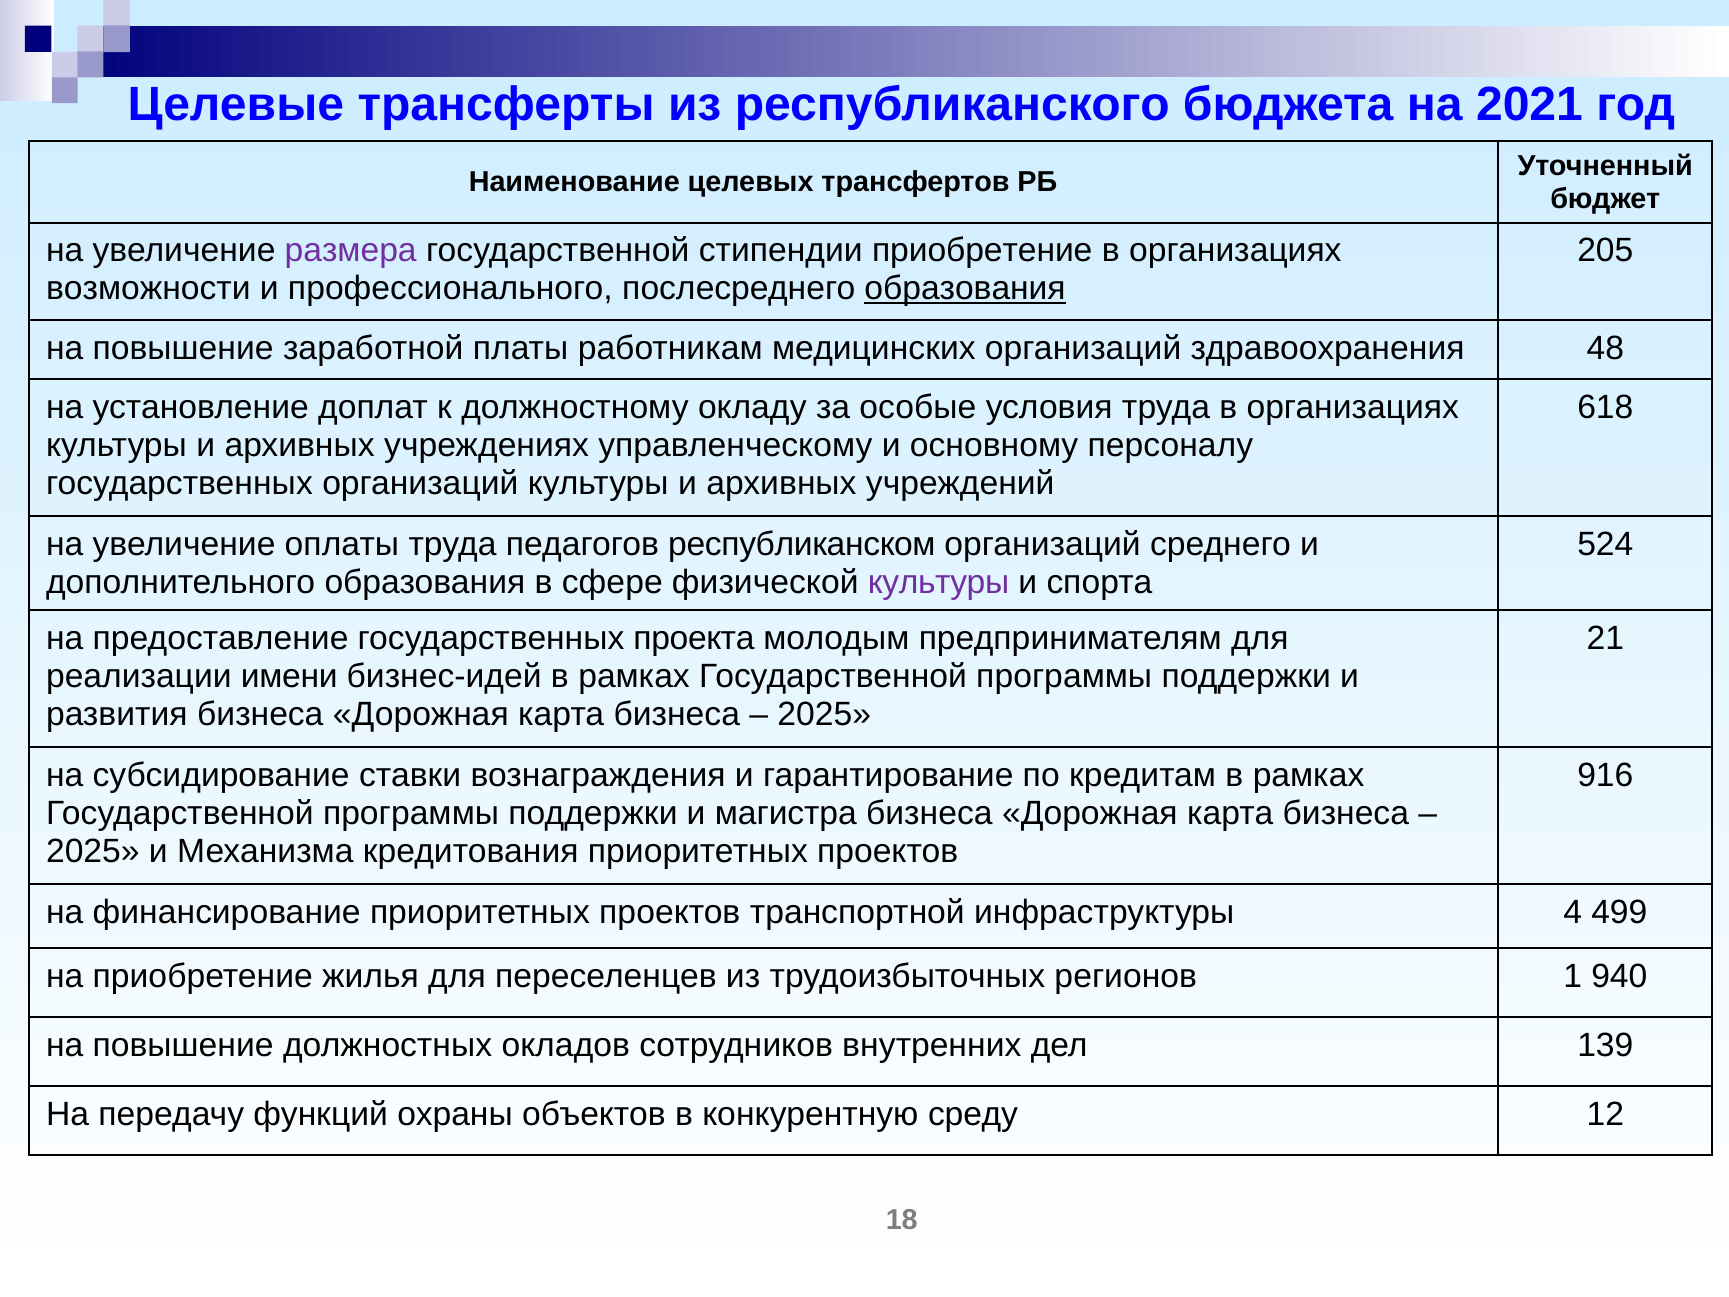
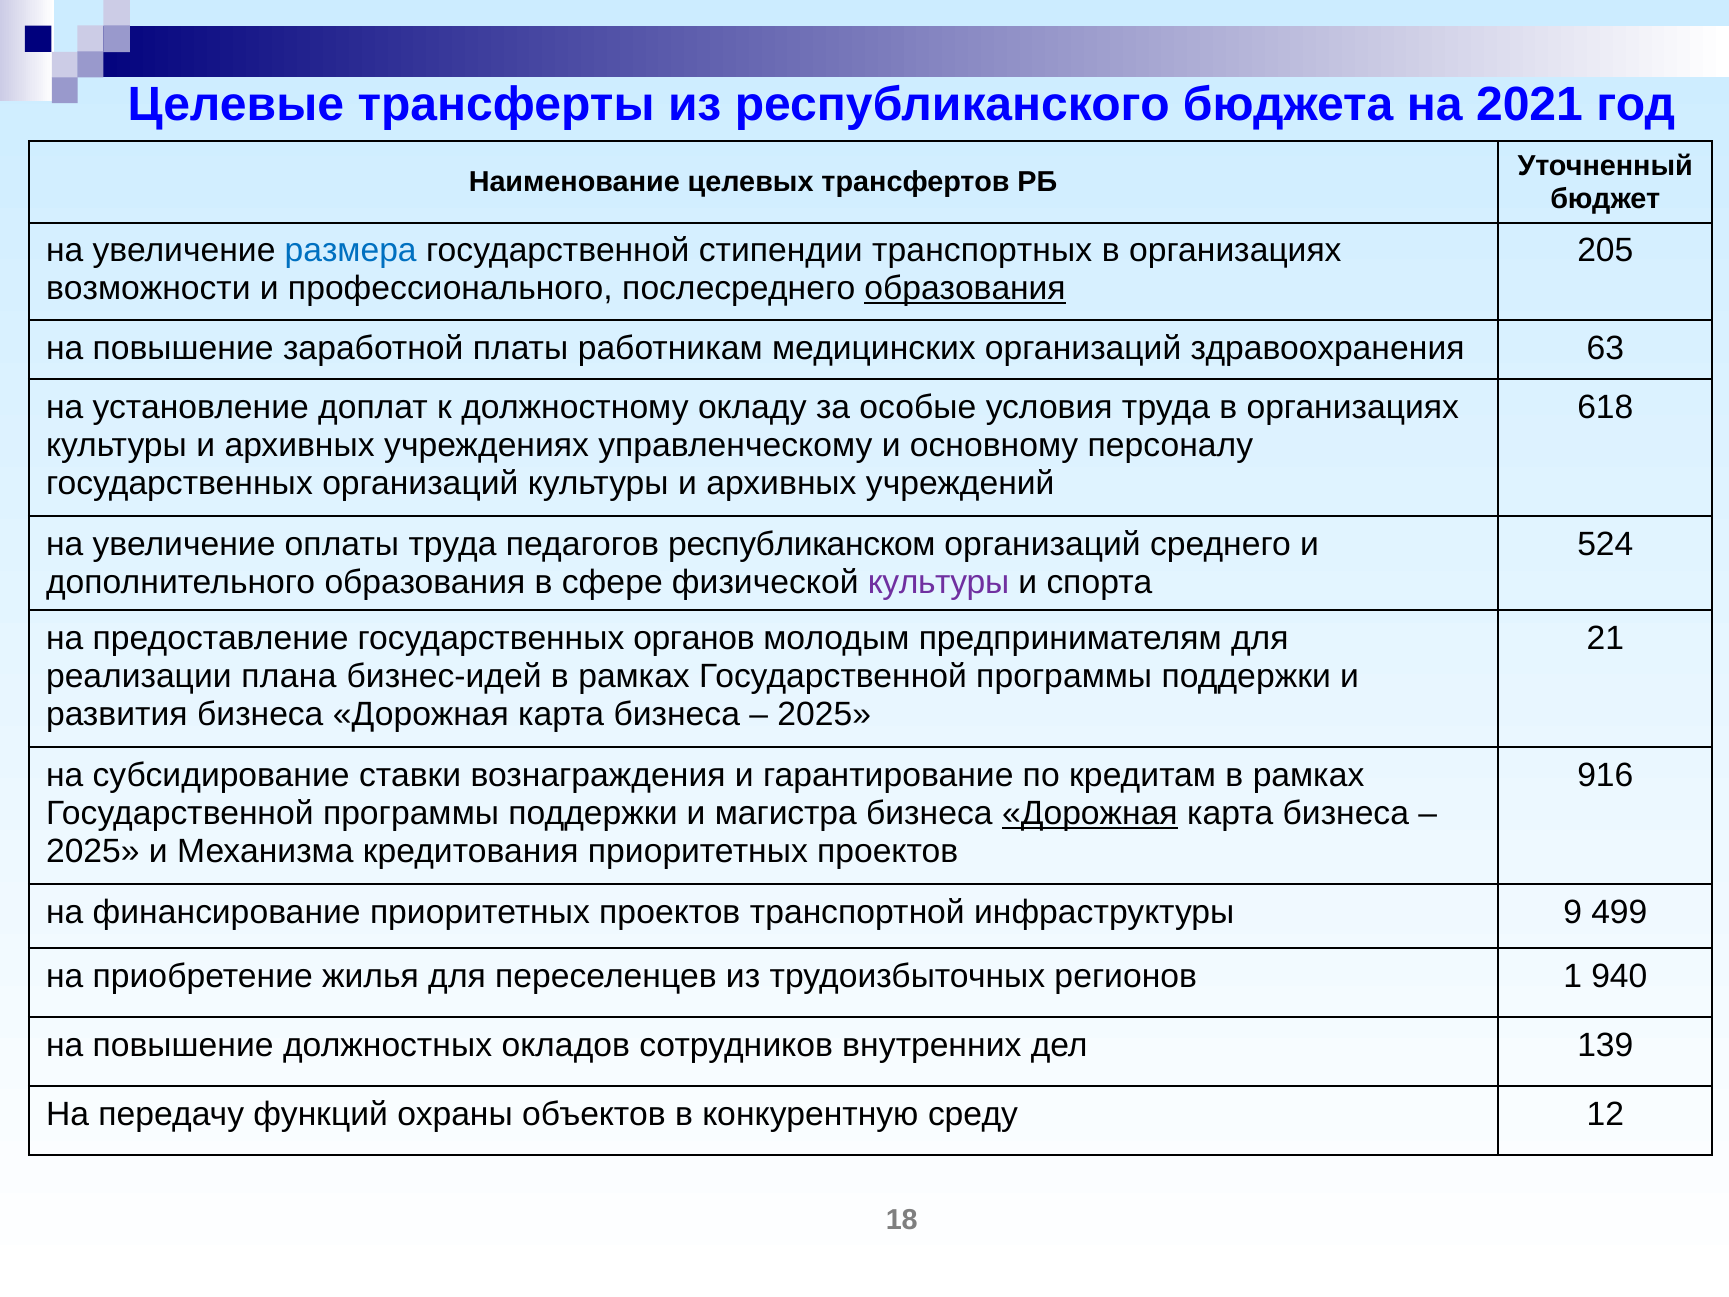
размера colour: purple -> blue
стипендии приобретение: приобретение -> транспортных
48: 48 -> 63
проекта: проекта -> органов
имени: имени -> плана
Дорожная at (1090, 813) underline: none -> present
4: 4 -> 9
